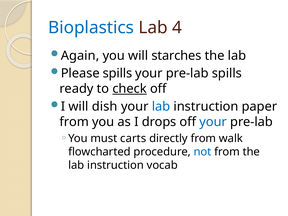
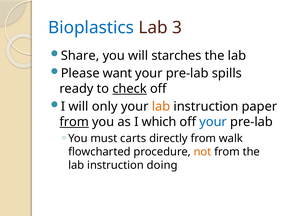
4: 4 -> 3
Again: Again -> Share
Please spills: spills -> want
dish: dish -> only
lab at (161, 106) colour: blue -> orange
from at (74, 122) underline: none -> present
drops: drops -> which
not colour: blue -> orange
vocab: vocab -> doing
